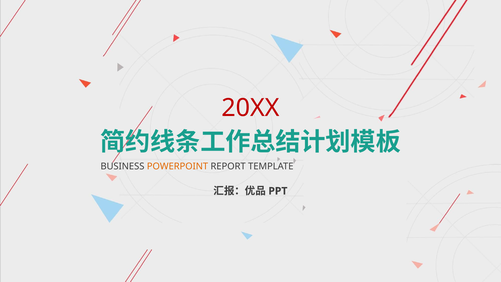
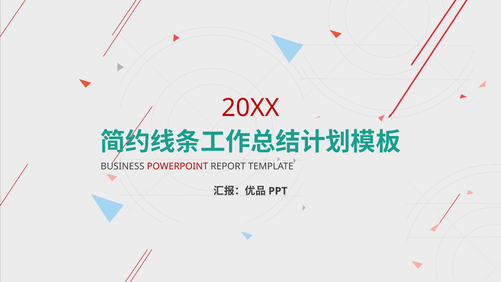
POWERPOINT colour: orange -> red
